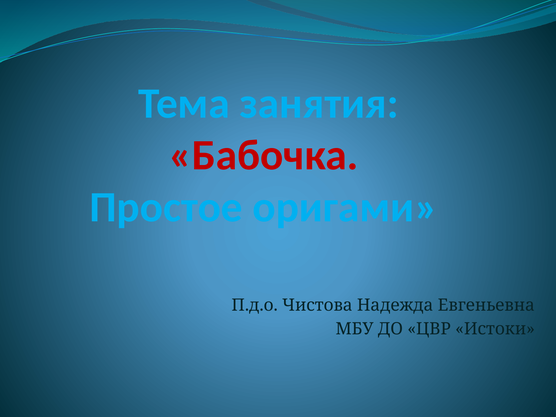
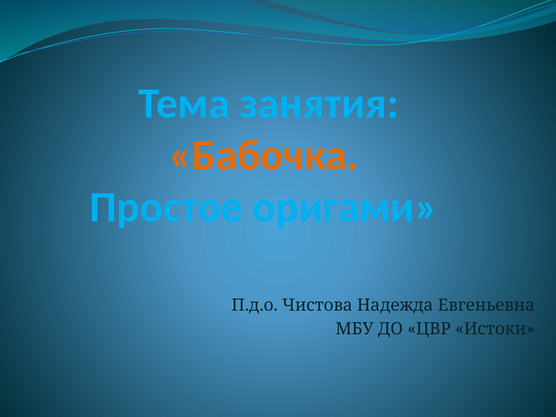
Бабочка colour: red -> orange
